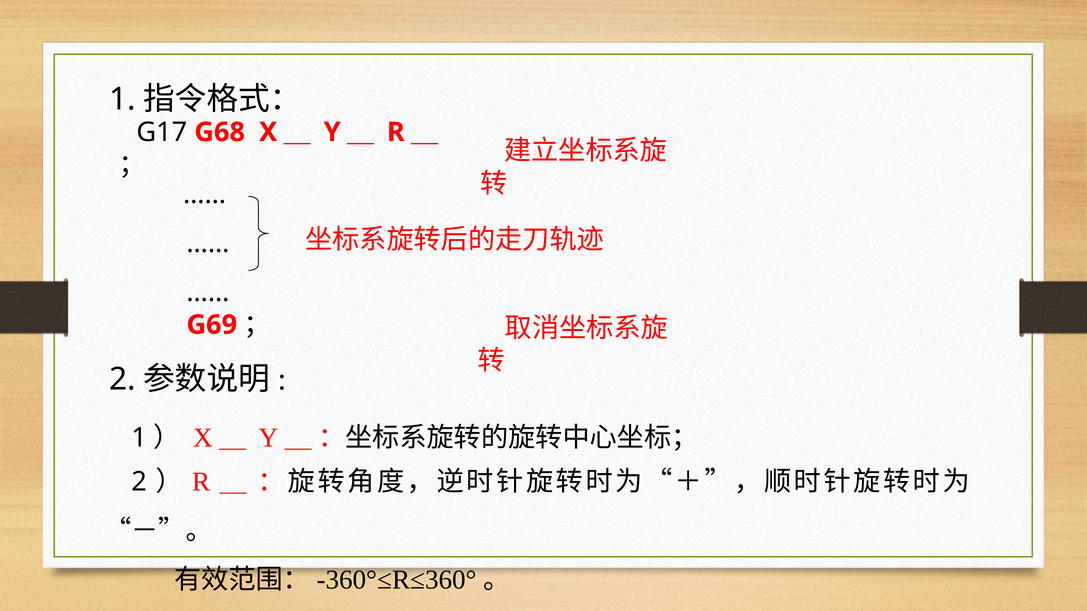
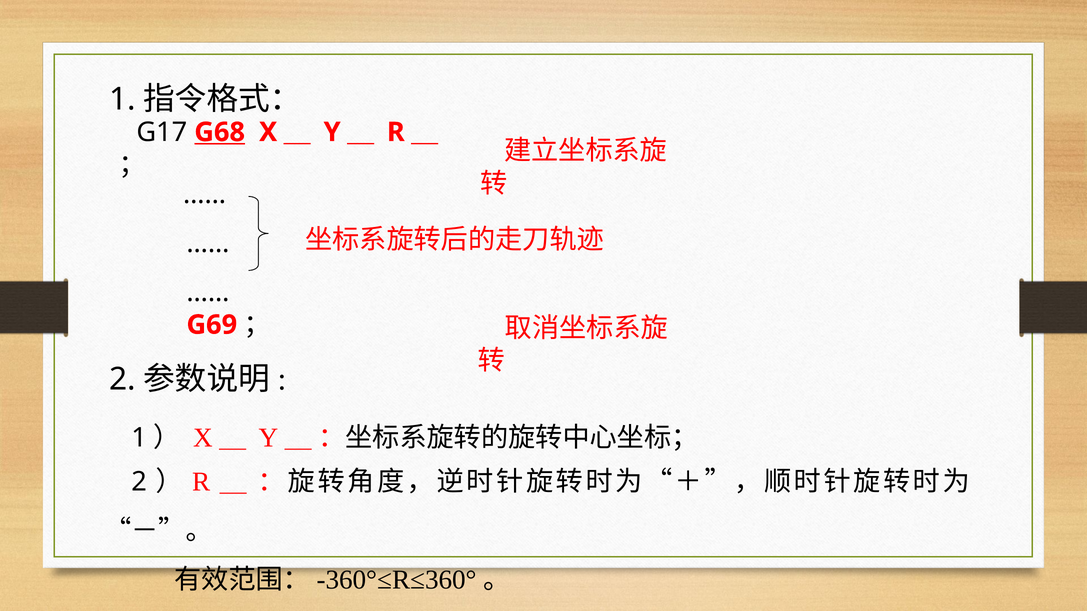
G68 underline: none -> present
